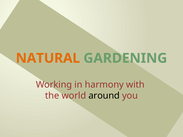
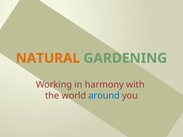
around colour: black -> blue
